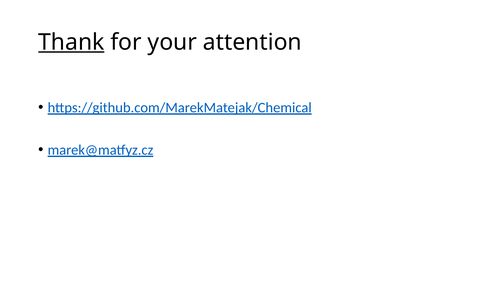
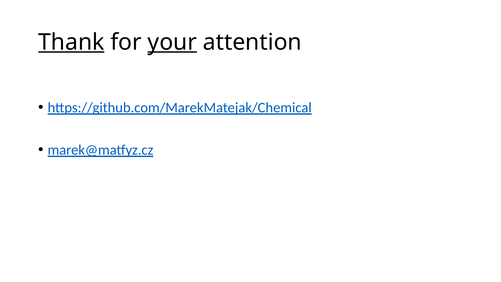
your underline: none -> present
